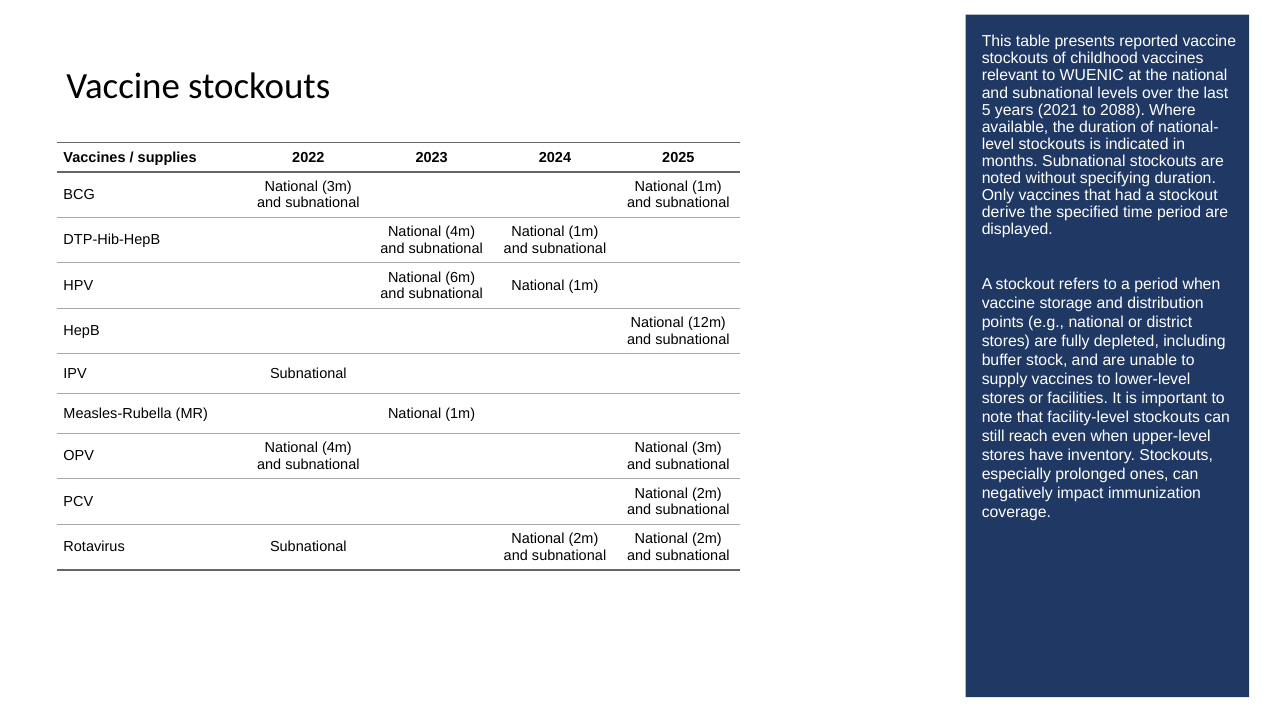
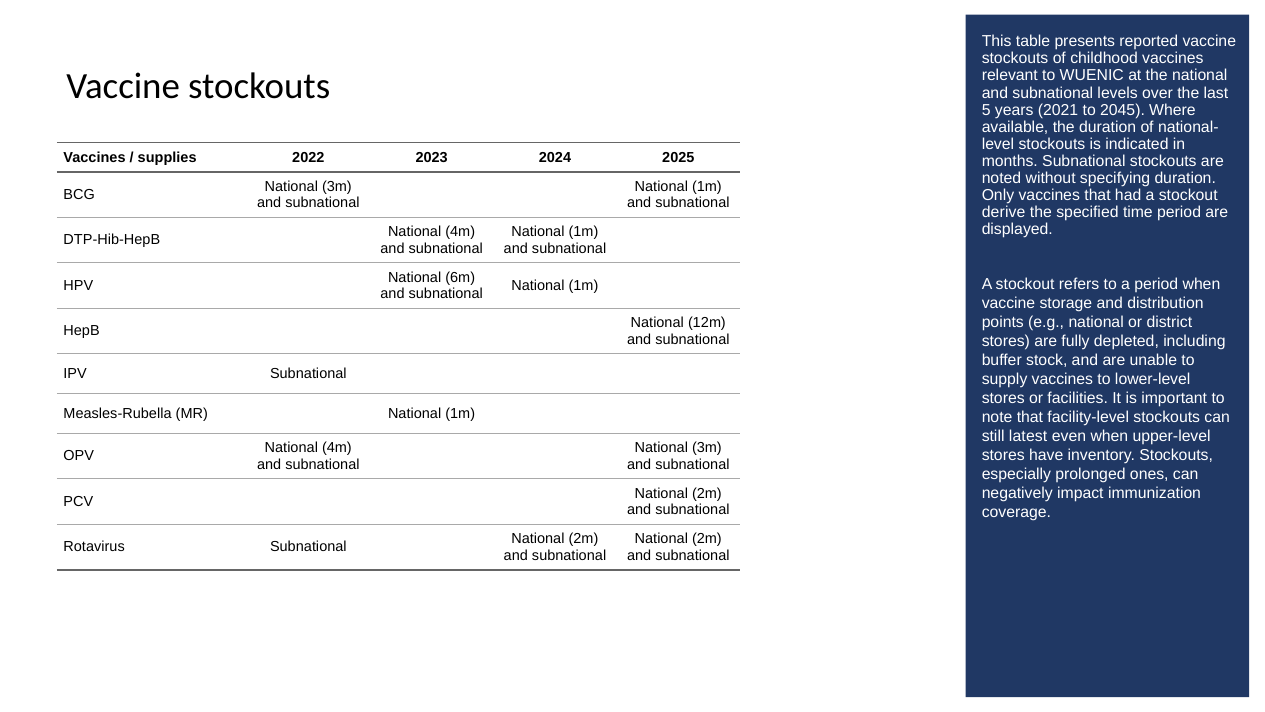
2088: 2088 -> 2045
reach: reach -> latest
